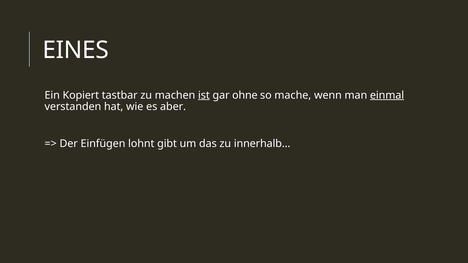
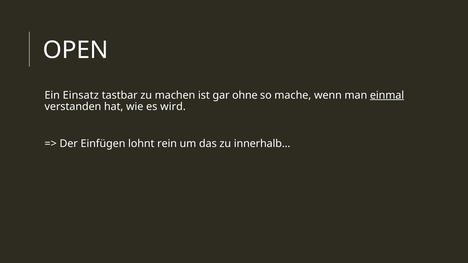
EINES: EINES -> OPEN
Kopiert: Kopiert -> Einsatz
ist underline: present -> none
aber: aber -> wird
gibt: gibt -> rein
